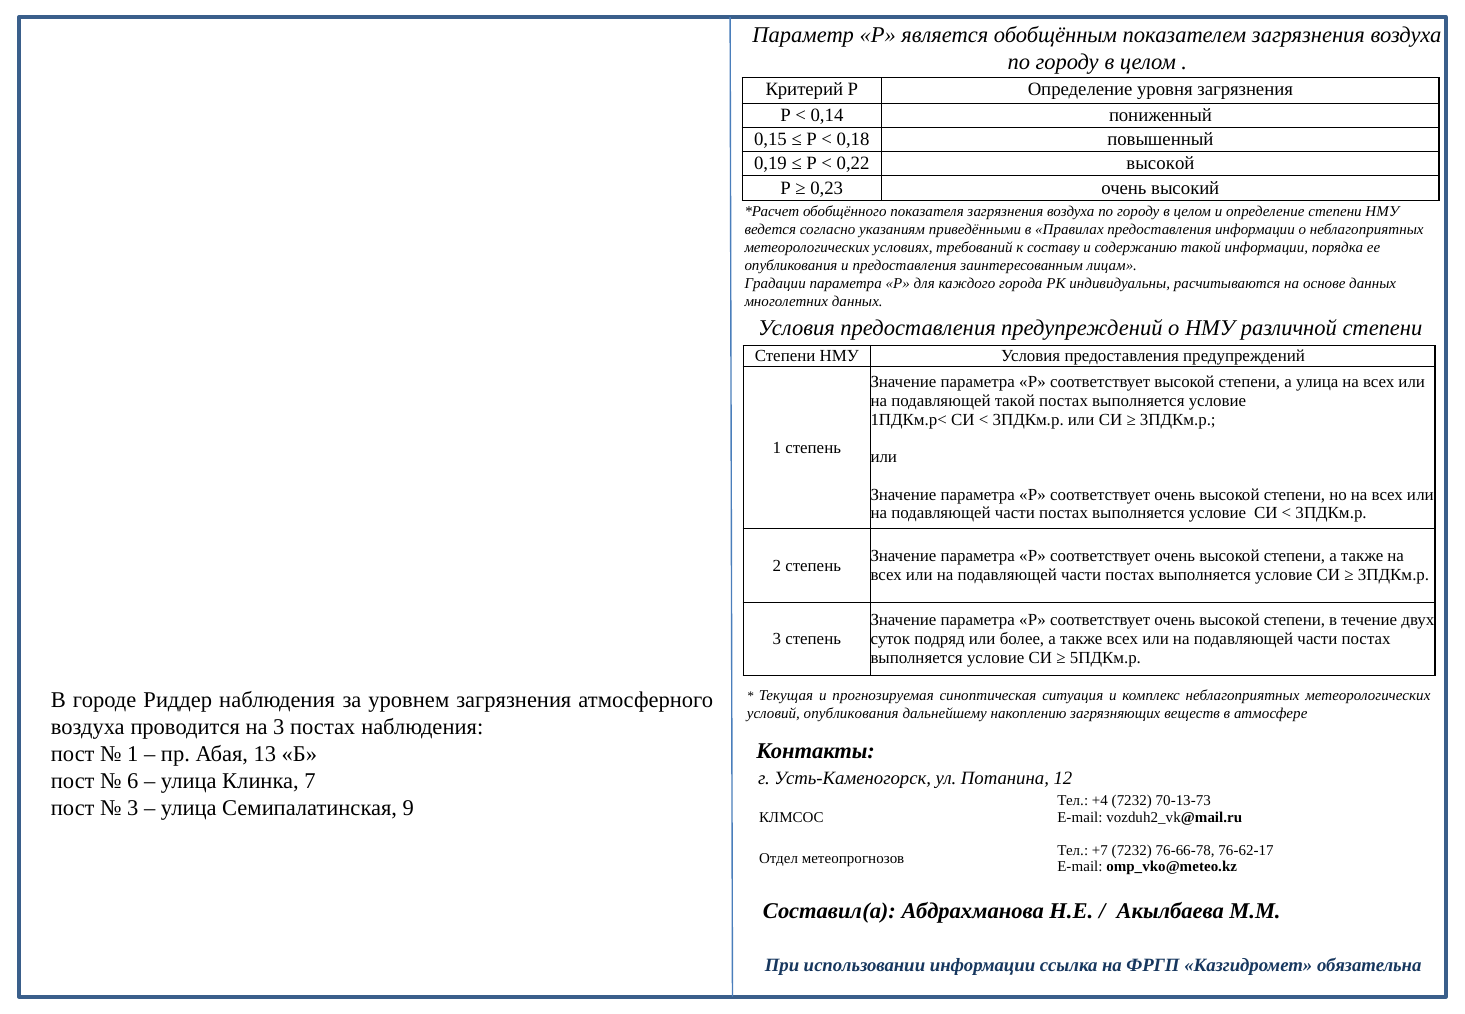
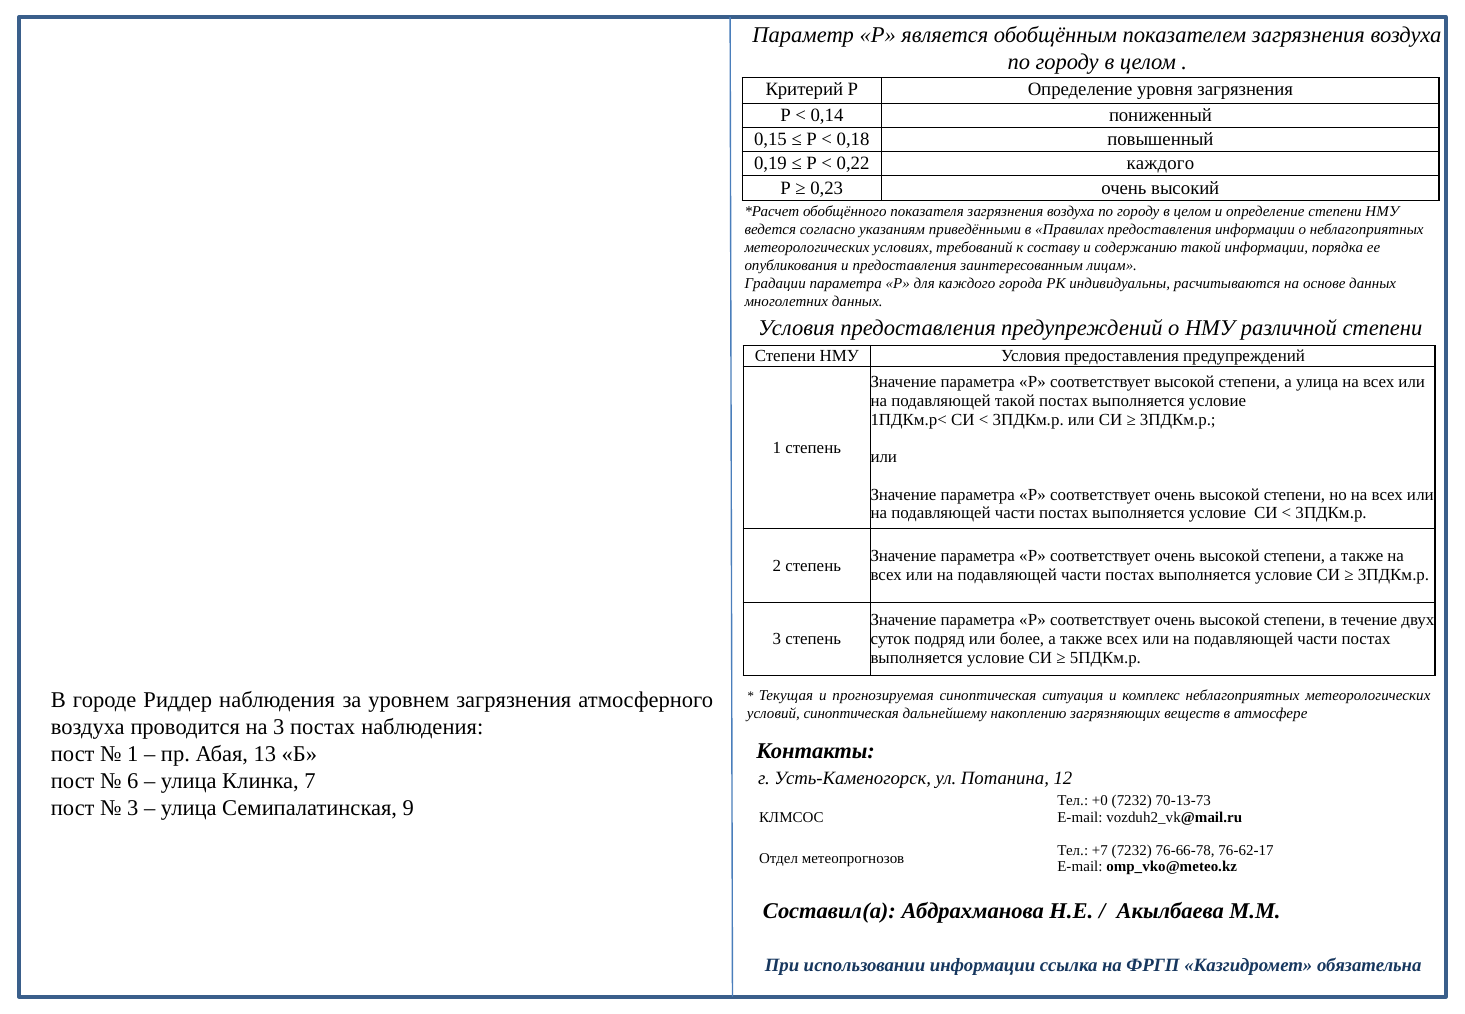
0,22 высокой: высокой -> каждого
условий опубликования: опубликования -> синоптическая
+4: +4 -> +0
